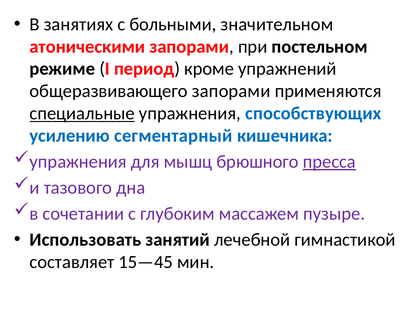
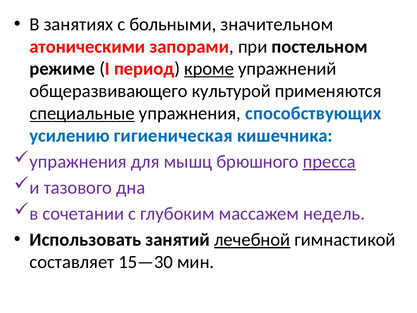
кроме underline: none -> present
общеразвивающего запорами: запорами -> культурой
сегментарный: сегментарный -> гигиеническая
пузыре: пузыре -> недель
лечебной underline: none -> present
15—45: 15—45 -> 15—30
